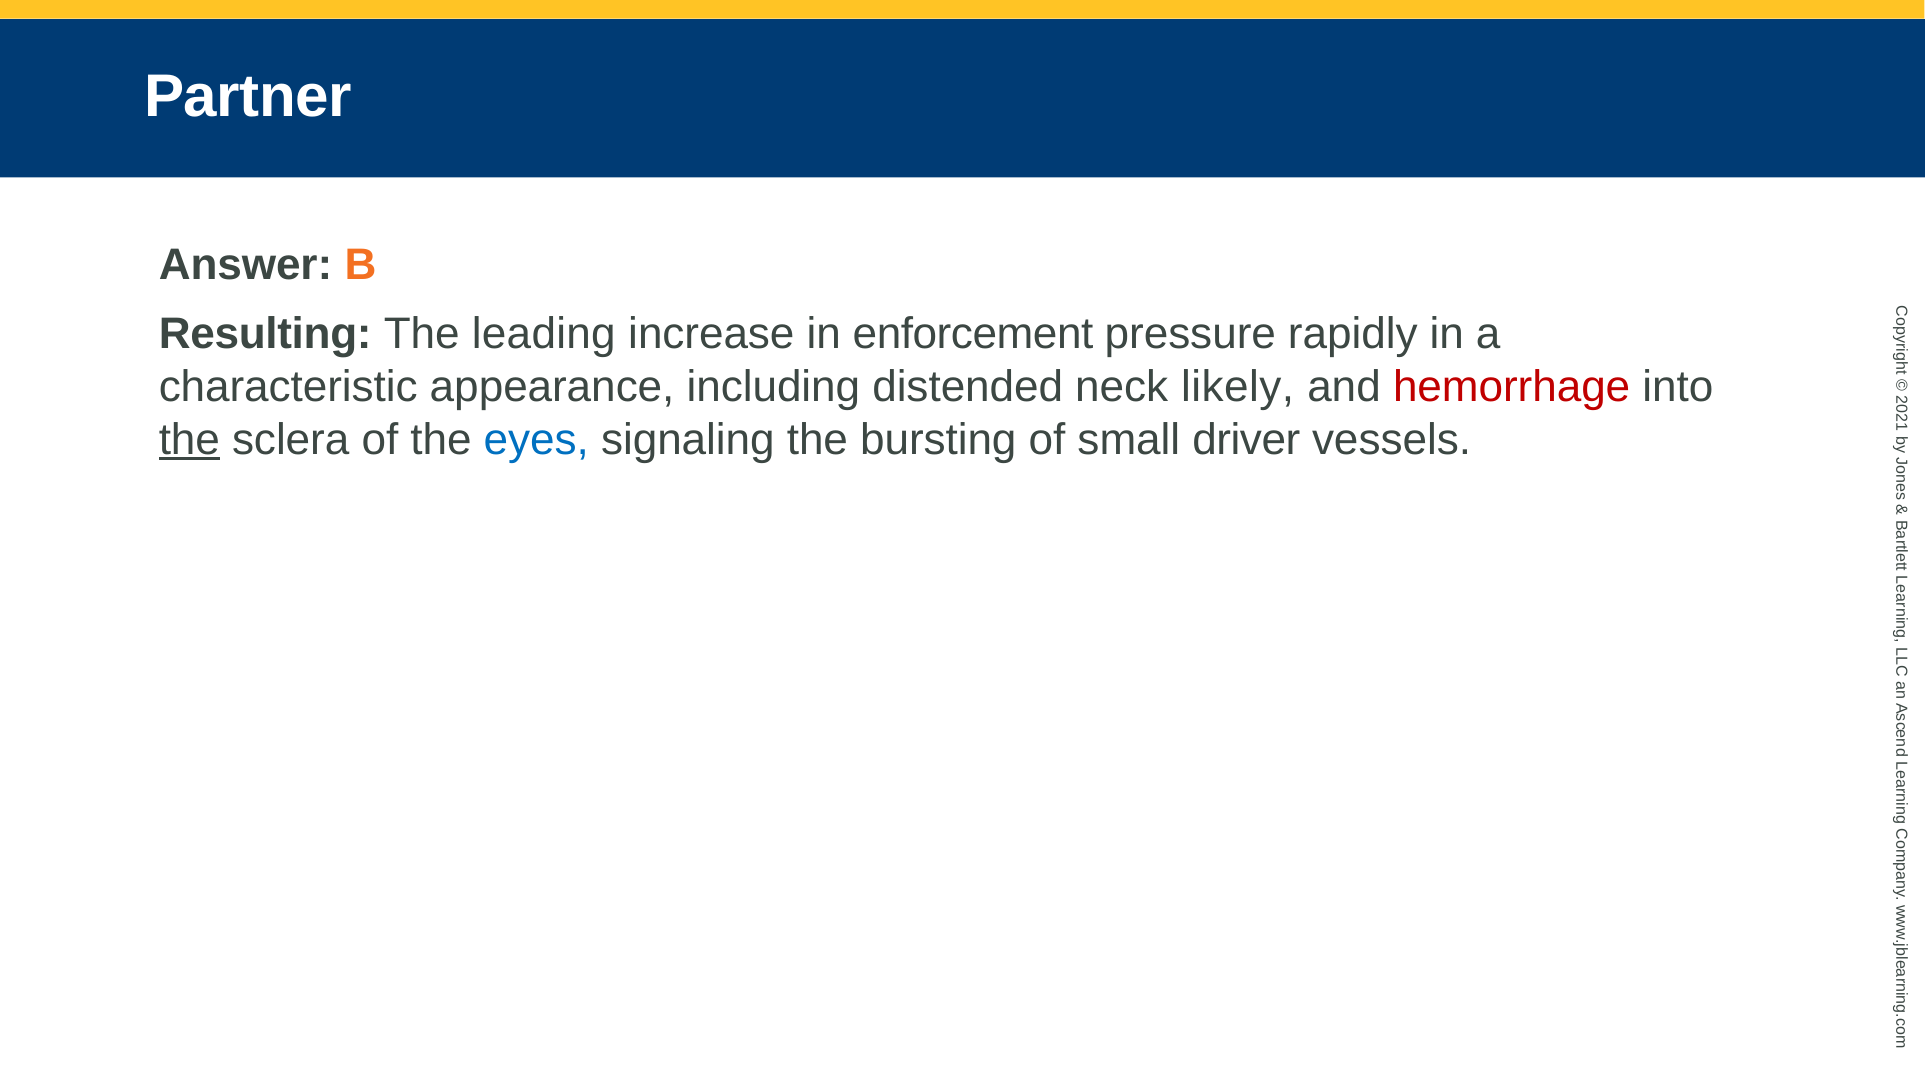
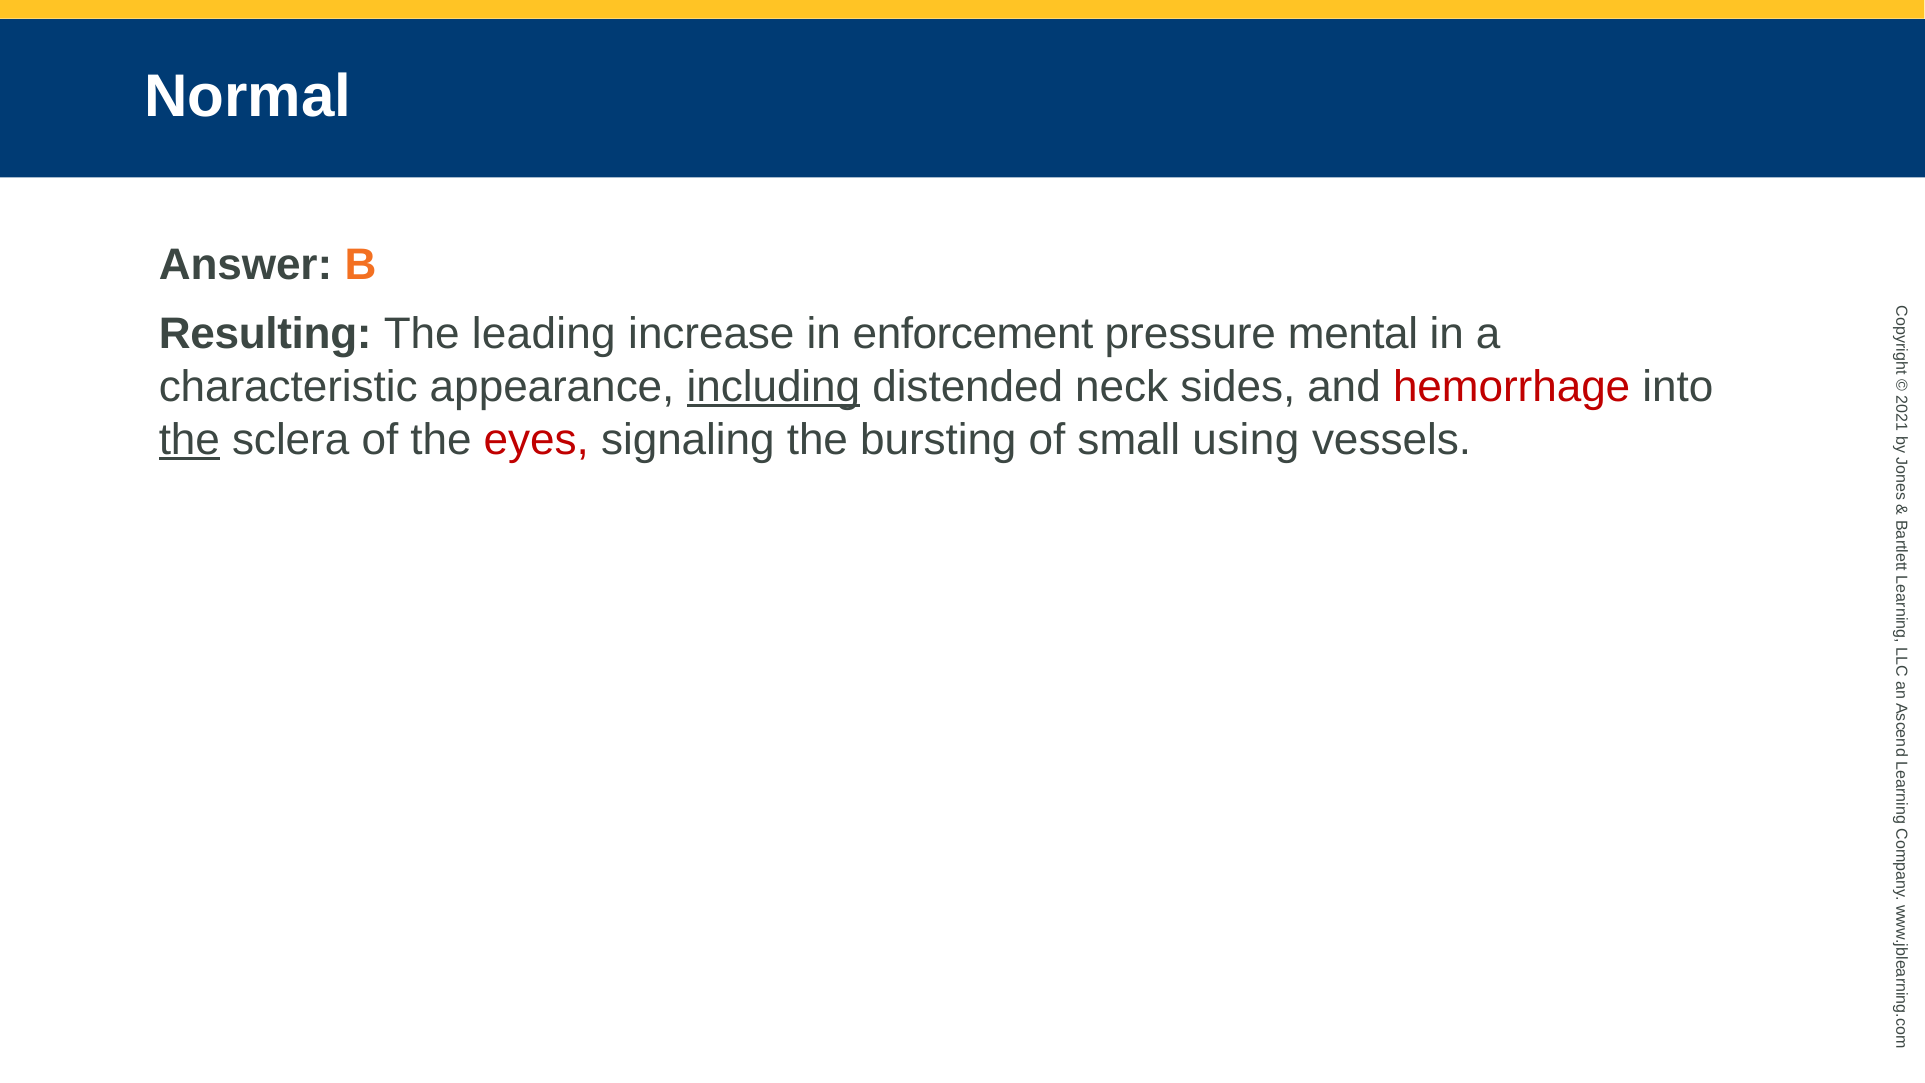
Partner: Partner -> Normal
rapidly: rapidly -> mental
including underline: none -> present
likely: likely -> sides
eyes colour: blue -> red
driver: driver -> using
